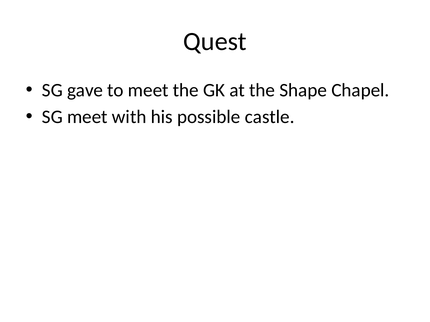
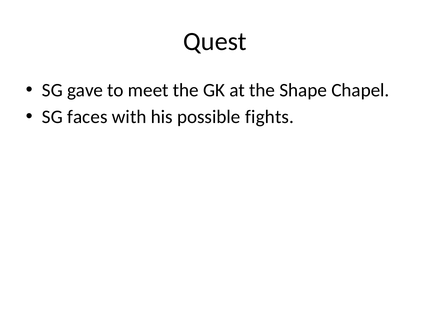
SG meet: meet -> faces
castle: castle -> fights
